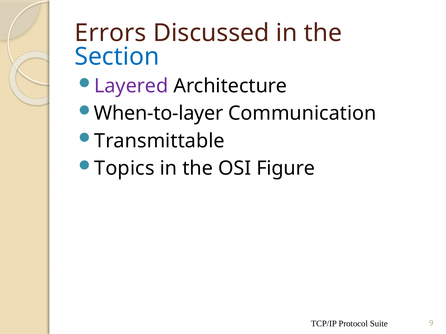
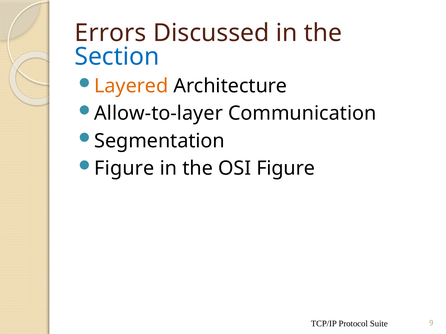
Layered colour: purple -> orange
When-to-layer: When-to-layer -> Allow-to-layer
Transmittable: Transmittable -> Segmentation
Topics at (124, 169): Topics -> Figure
